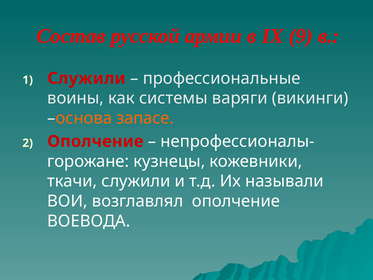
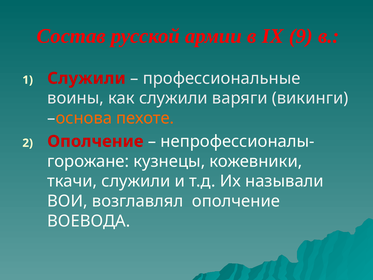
как системы: системы -> служили
запасе: запасе -> пехоте
